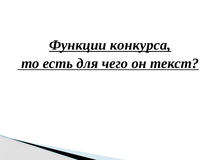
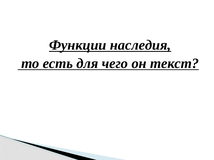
конкурса: конкурса -> наследия
